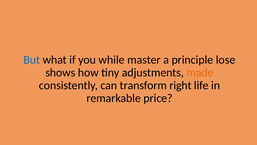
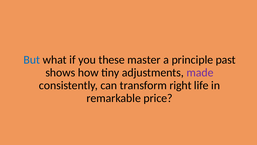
while: while -> these
lose: lose -> past
made colour: orange -> purple
